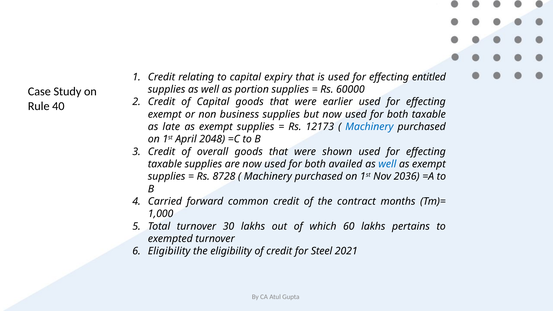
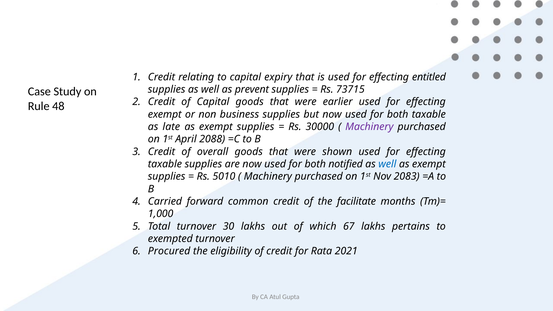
portion: portion -> prevent
60000: 60000 -> 73715
40: 40 -> 48
12173: 12173 -> 30000
Machinery at (369, 127) colour: blue -> purple
2048: 2048 -> 2088
availed: availed -> notified
8728: 8728 -> 5010
2036: 2036 -> 2083
contract: contract -> facilitate
60: 60 -> 67
Eligibility at (169, 251): Eligibility -> Procured
Steel: Steel -> Rata
